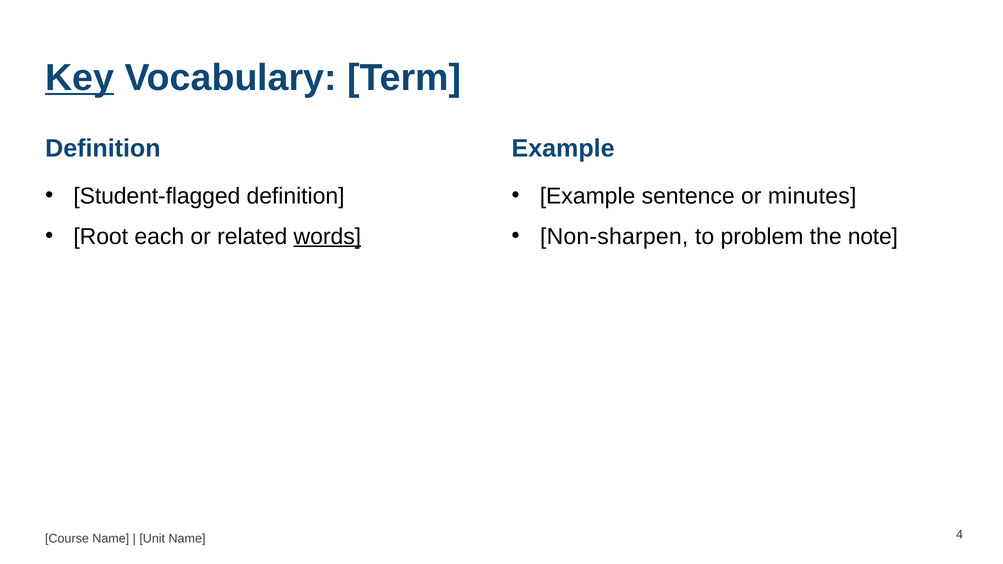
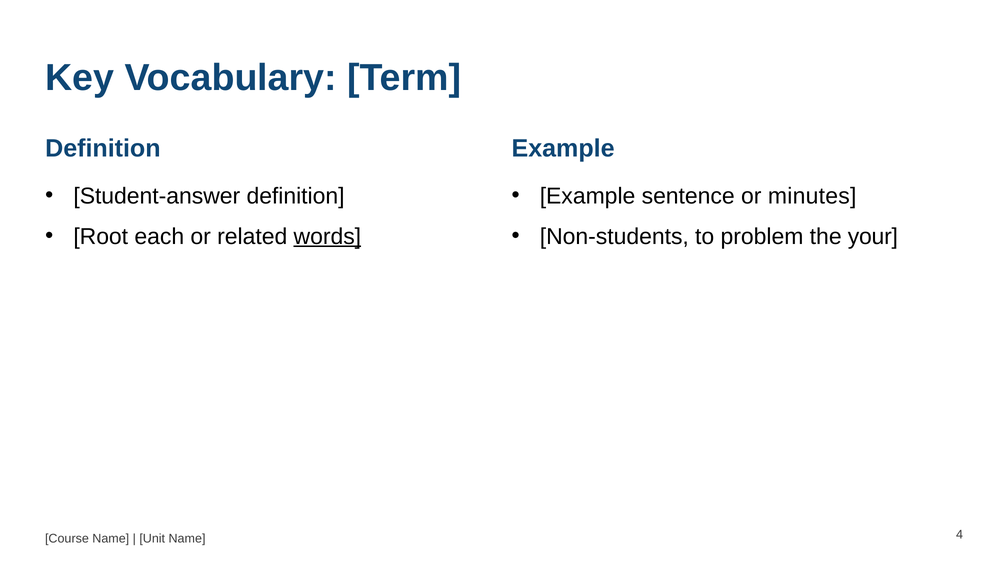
Key underline: present -> none
Student-flagged: Student-flagged -> Student-answer
Non-sharpen: Non-sharpen -> Non-students
note: note -> your
